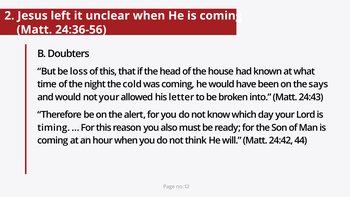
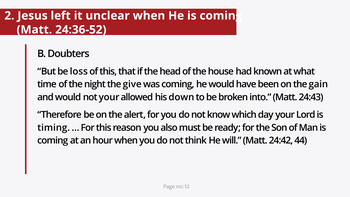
24:36-56: 24:36-56 -> 24:36-52
cold: cold -> give
says: says -> gain
letter: letter -> down
